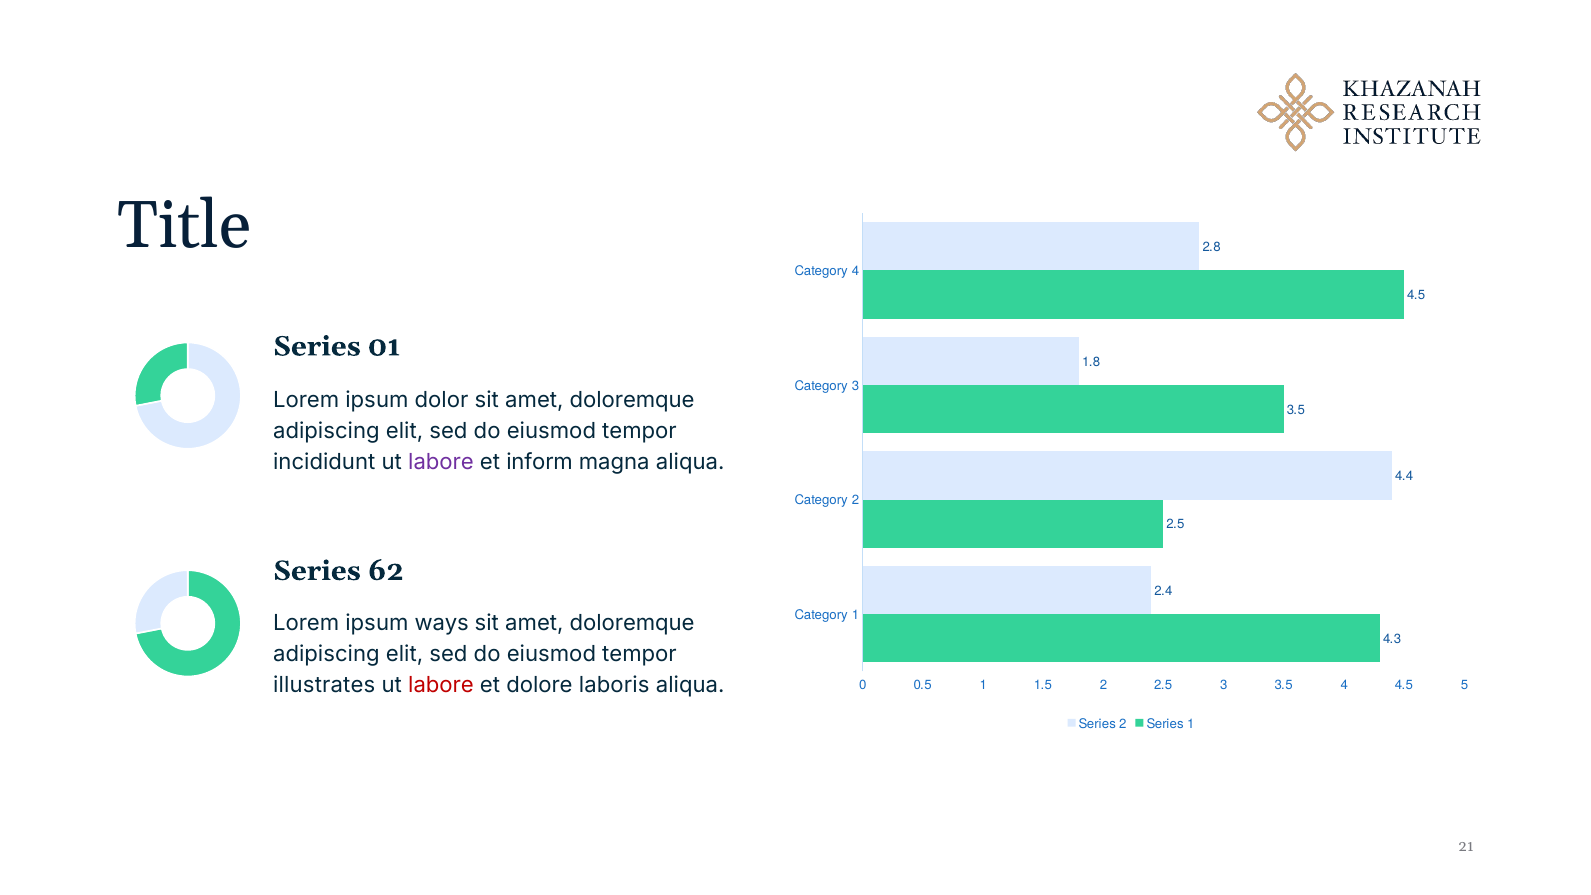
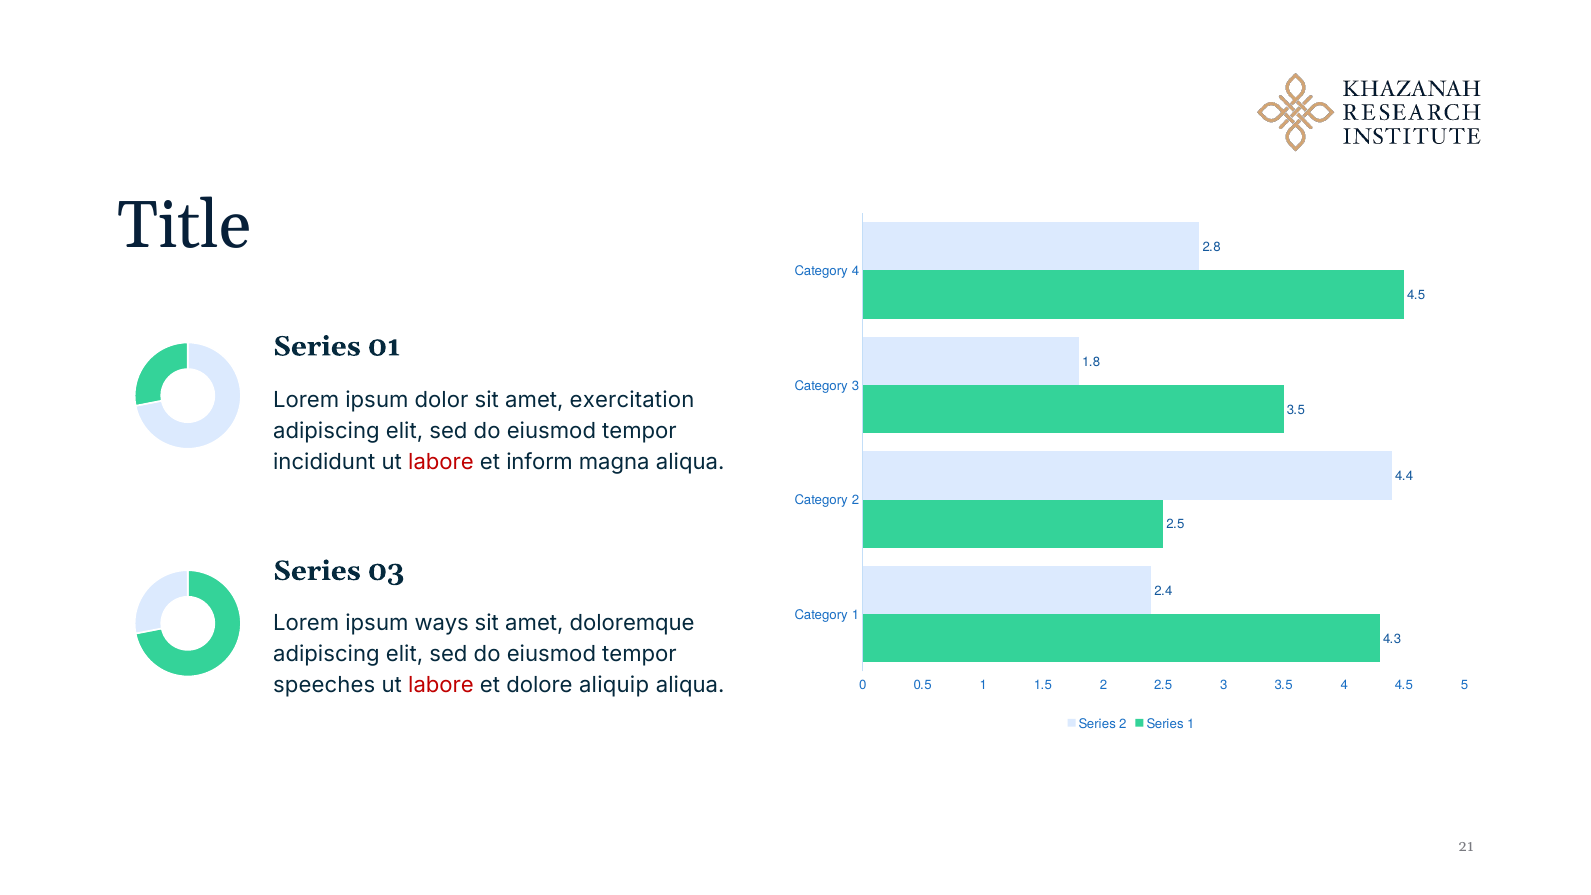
dolor sit amet doloremque: doloremque -> exercitation
labore at (441, 462) colour: purple -> red
62: 62 -> 03
illustrates: illustrates -> speeches
laboris: laboris -> aliquip
